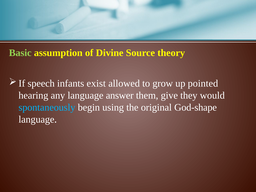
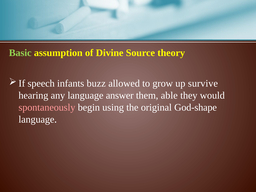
exist: exist -> buzz
pointed: pointed -> survive
give: give -> able
spontaneously colour: light blue -> pink
